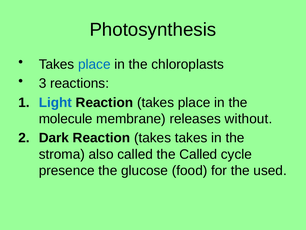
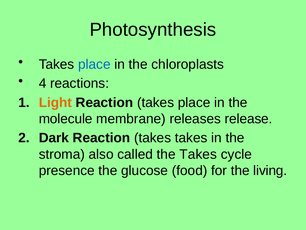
3: 3 -> 4
Light colour: blue -> orange
without: without -> release
the Called: Called -> Takes
used: used -> living
